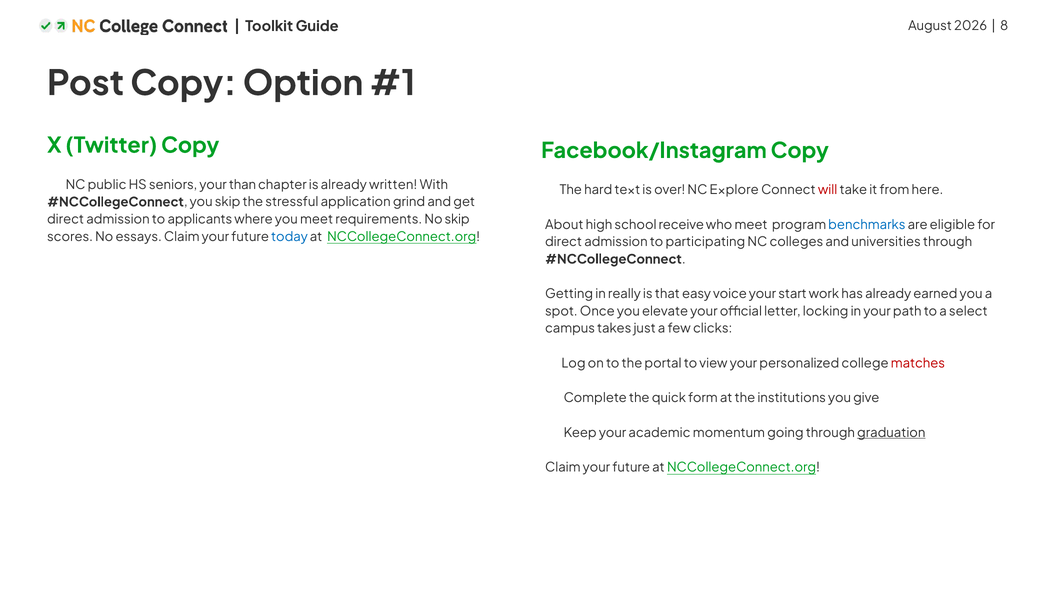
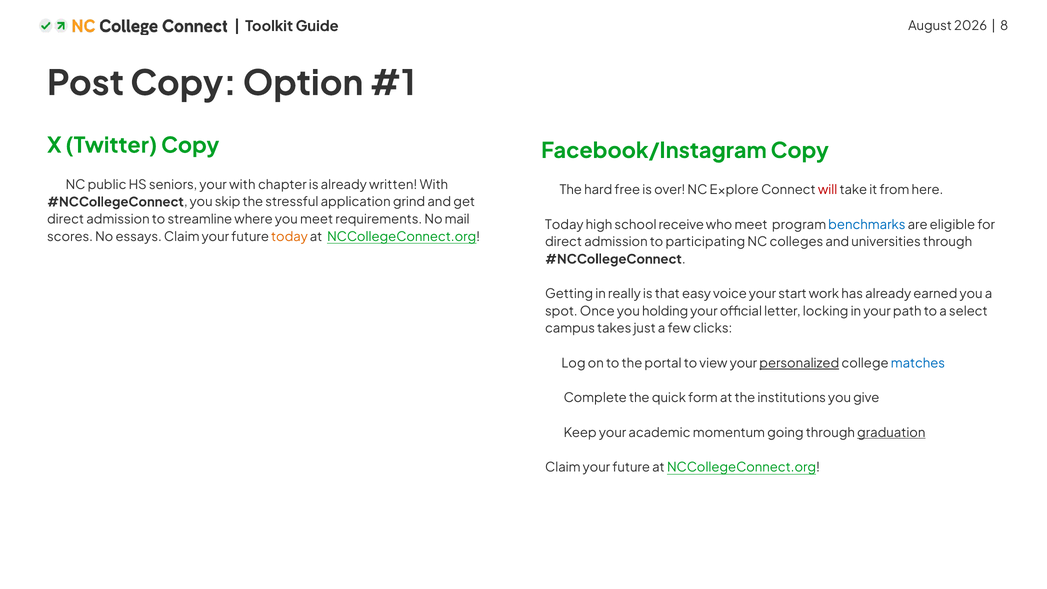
your than: than -> with
text: text -> free
applicants: applicants -> streamline
No skip: skip -> mail
About at (564, 225): About -> Today
today at (289, 237) colour: blue -> orange
elevate: elevate -> holding
personalized underline: none -> present
matches colour: red -> blue
